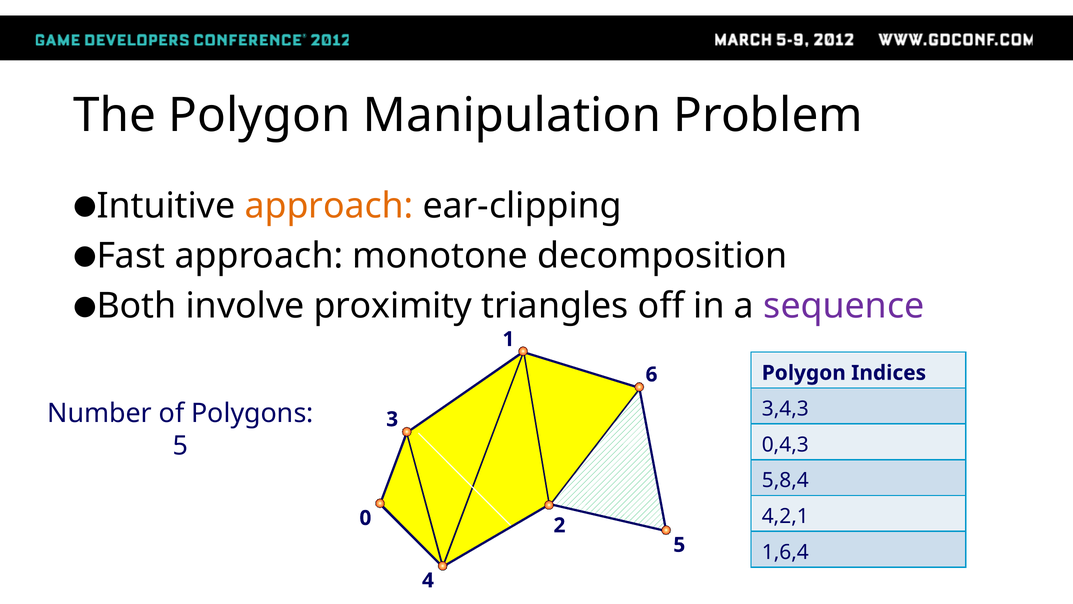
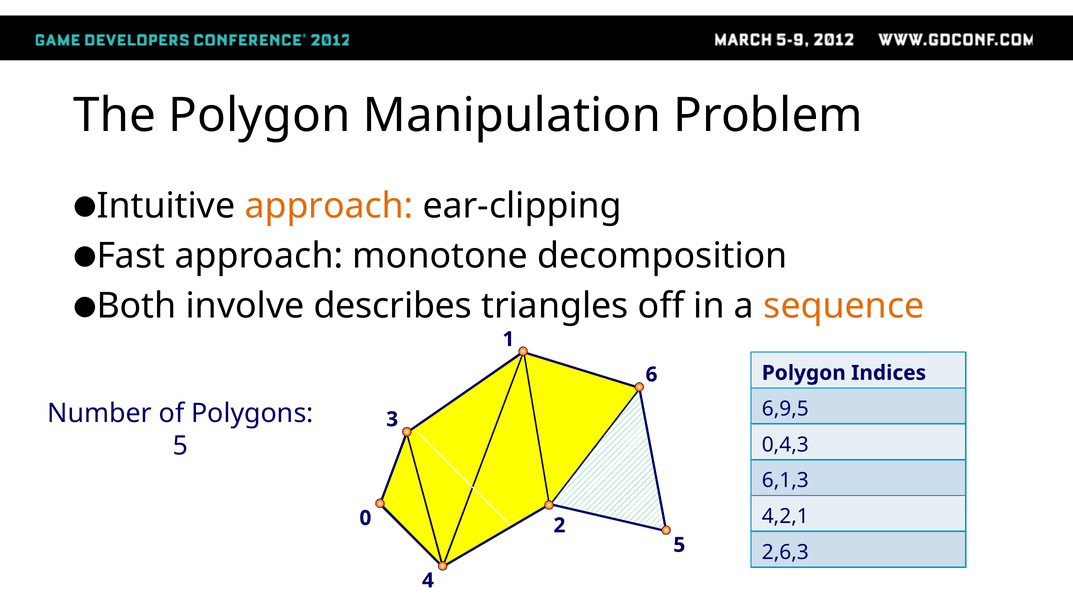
proximity: proximity -> describes
sequence colour: purple -> orange
3,4,3: 3,4,3 -> 6,9,5
5,8,4: 5,8,4 -> 6,1,3
1,6,4: 1,6,4 -> 2,6,3
